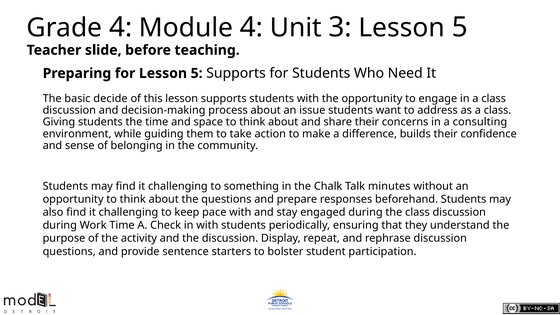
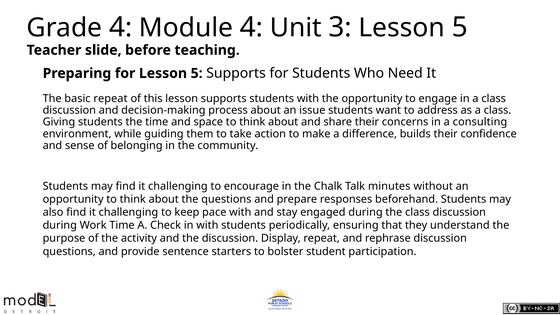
basic decide: decide -> repeat
something: something -> encourage
